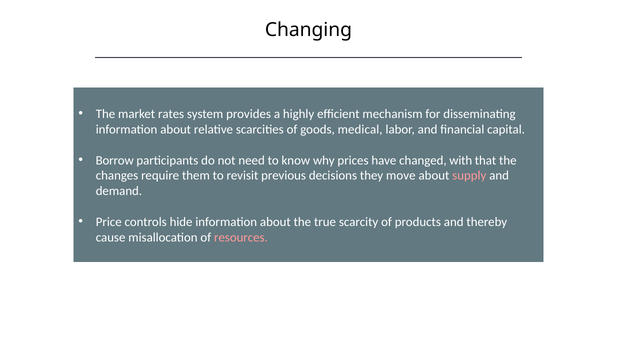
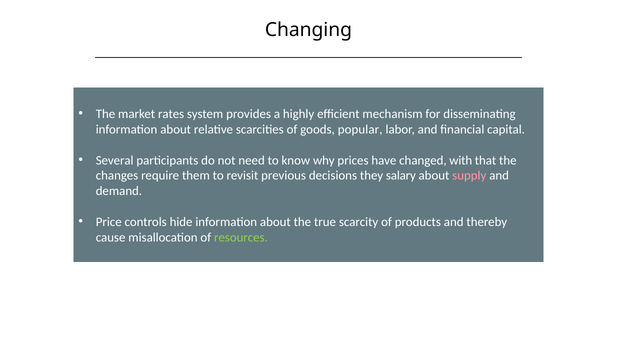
medical: medical -> popular
Borrow: Borrow -> Several
move: move -> salary
resources colour: pink -> light green
